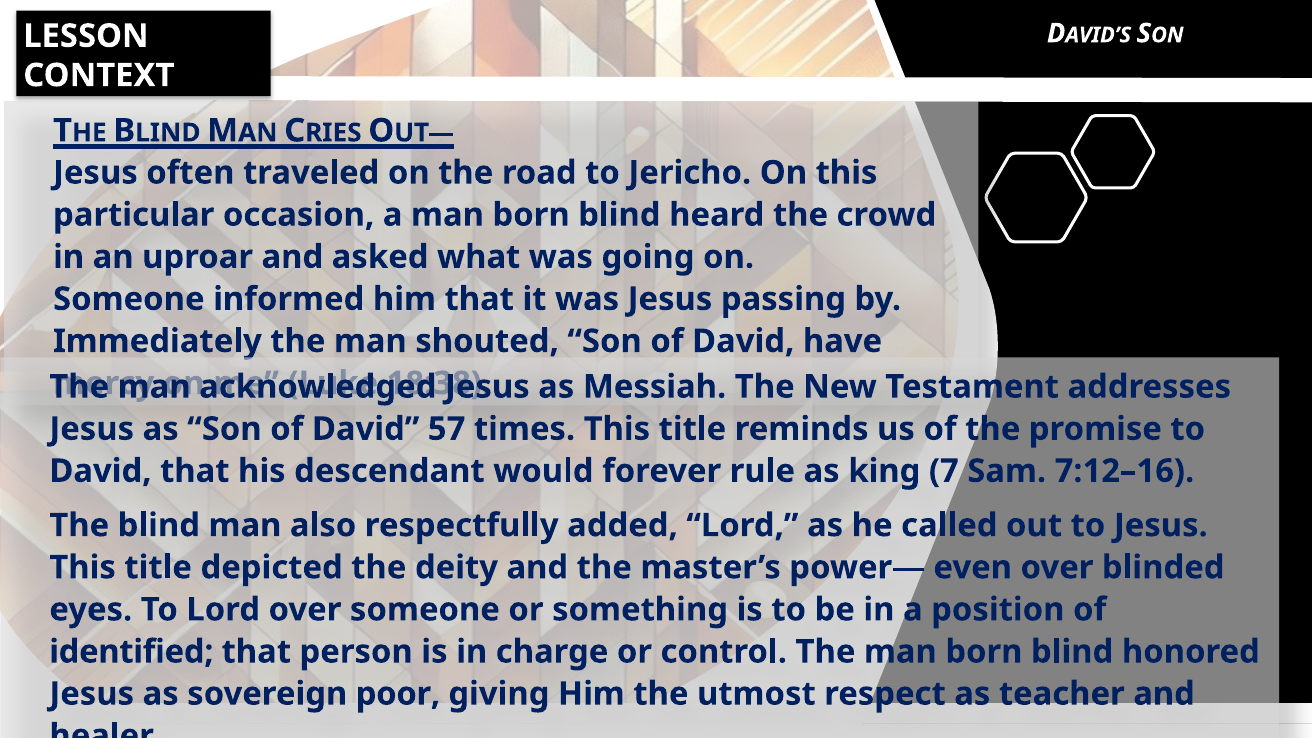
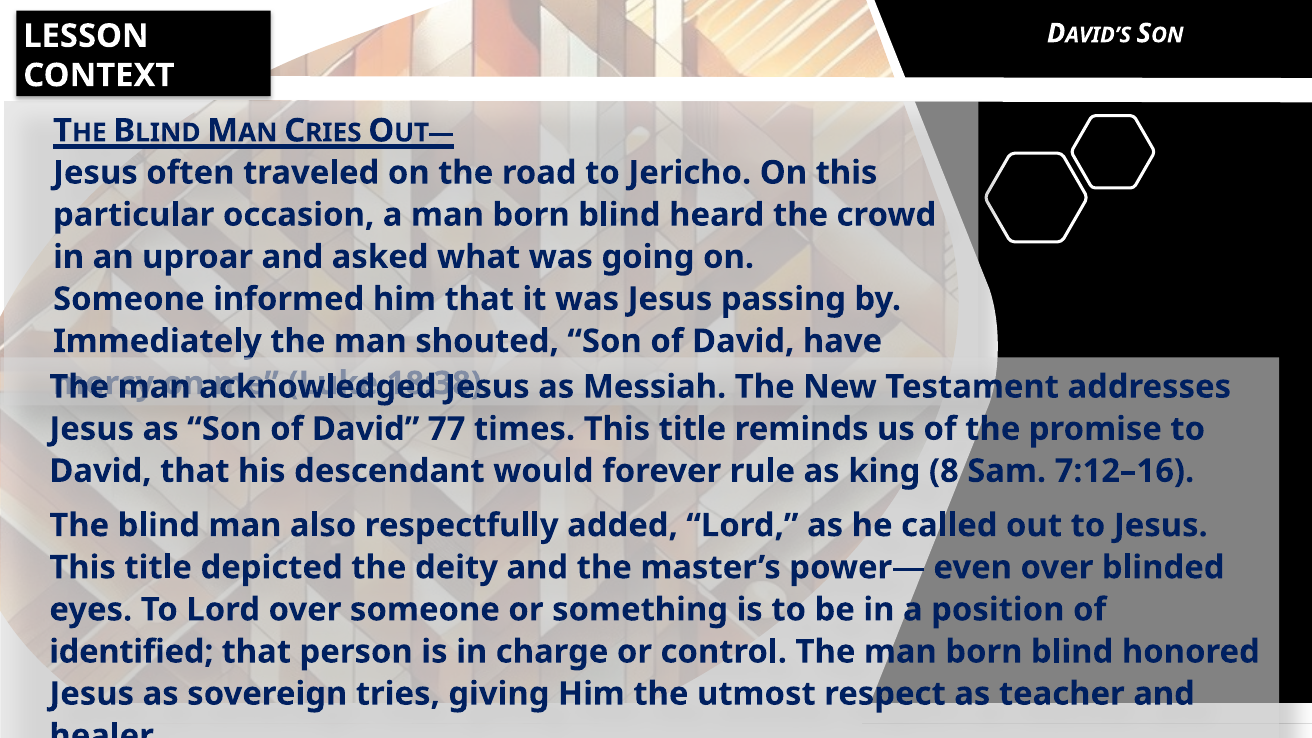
57: 57 -> 77
7: 7 -> 8
poor: poor -> tries
